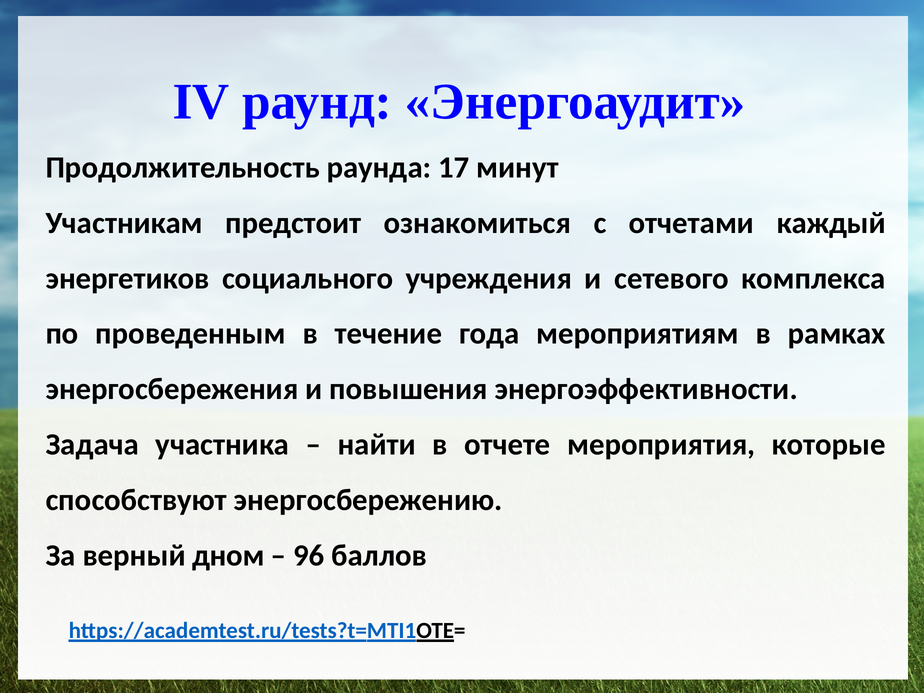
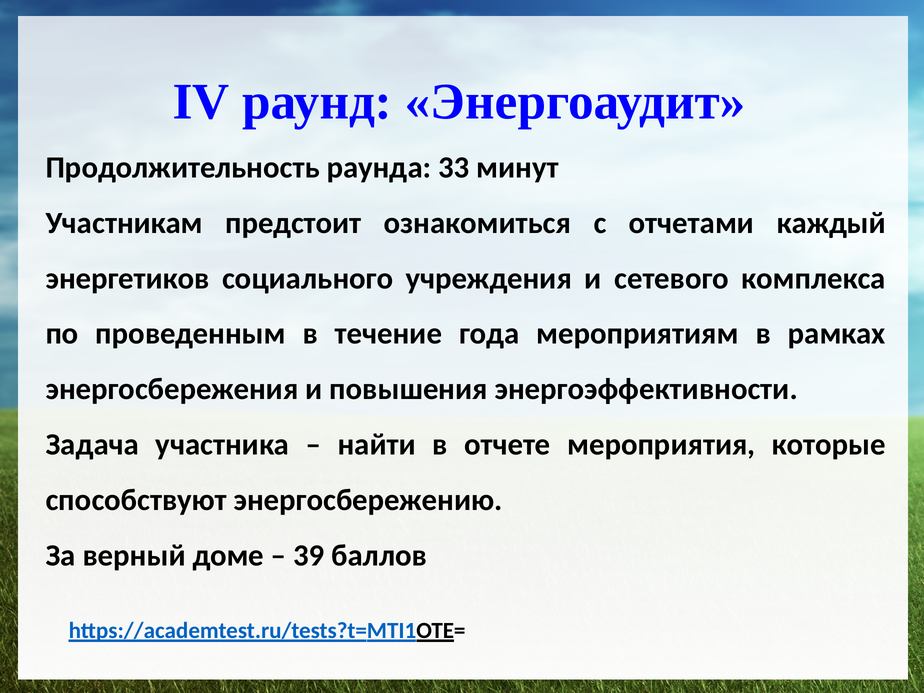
17: 17 -> 33
дном: дном -> доме
96: 96 -> 39
